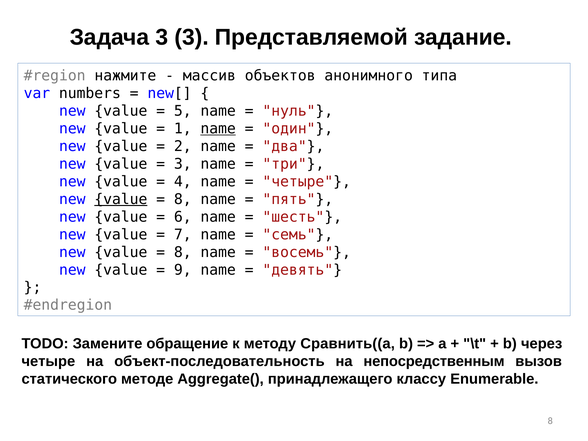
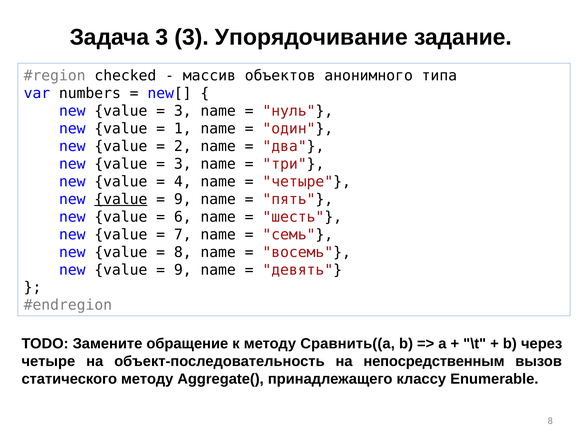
Представляемой: Представляемой -> Упорядочивание
нажмите: нажмите -> checked
5 at (183, 111): 5 -> 3
name at (218, 129) underline: present -> none
8 at (183, 199): 8 -> 9
статического методе: методе -> методу
